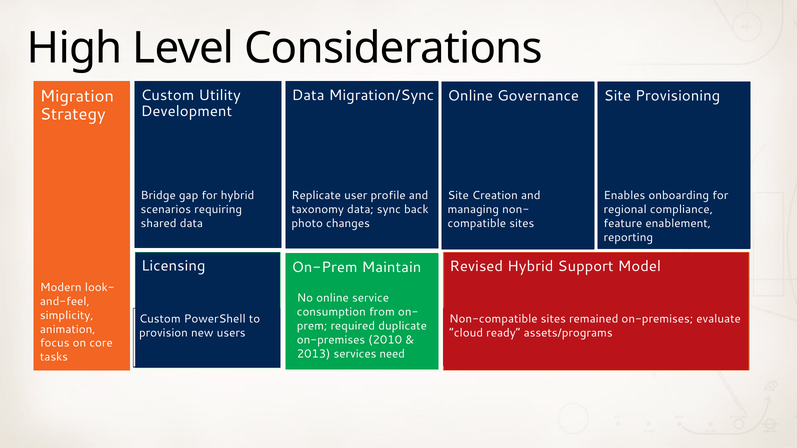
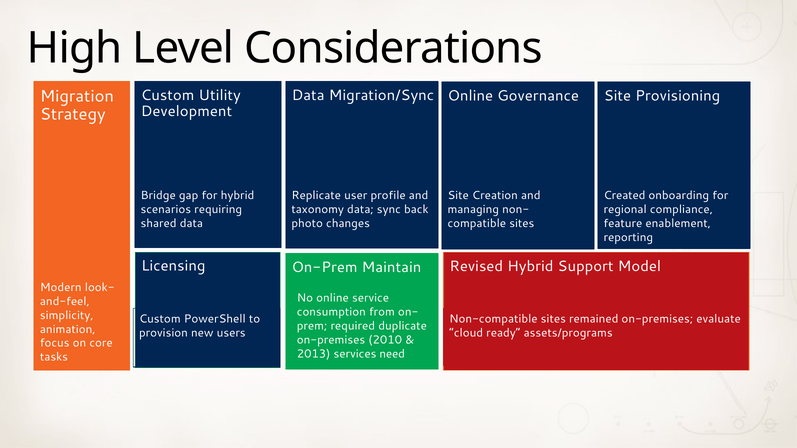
Enables: Enables -> Created
